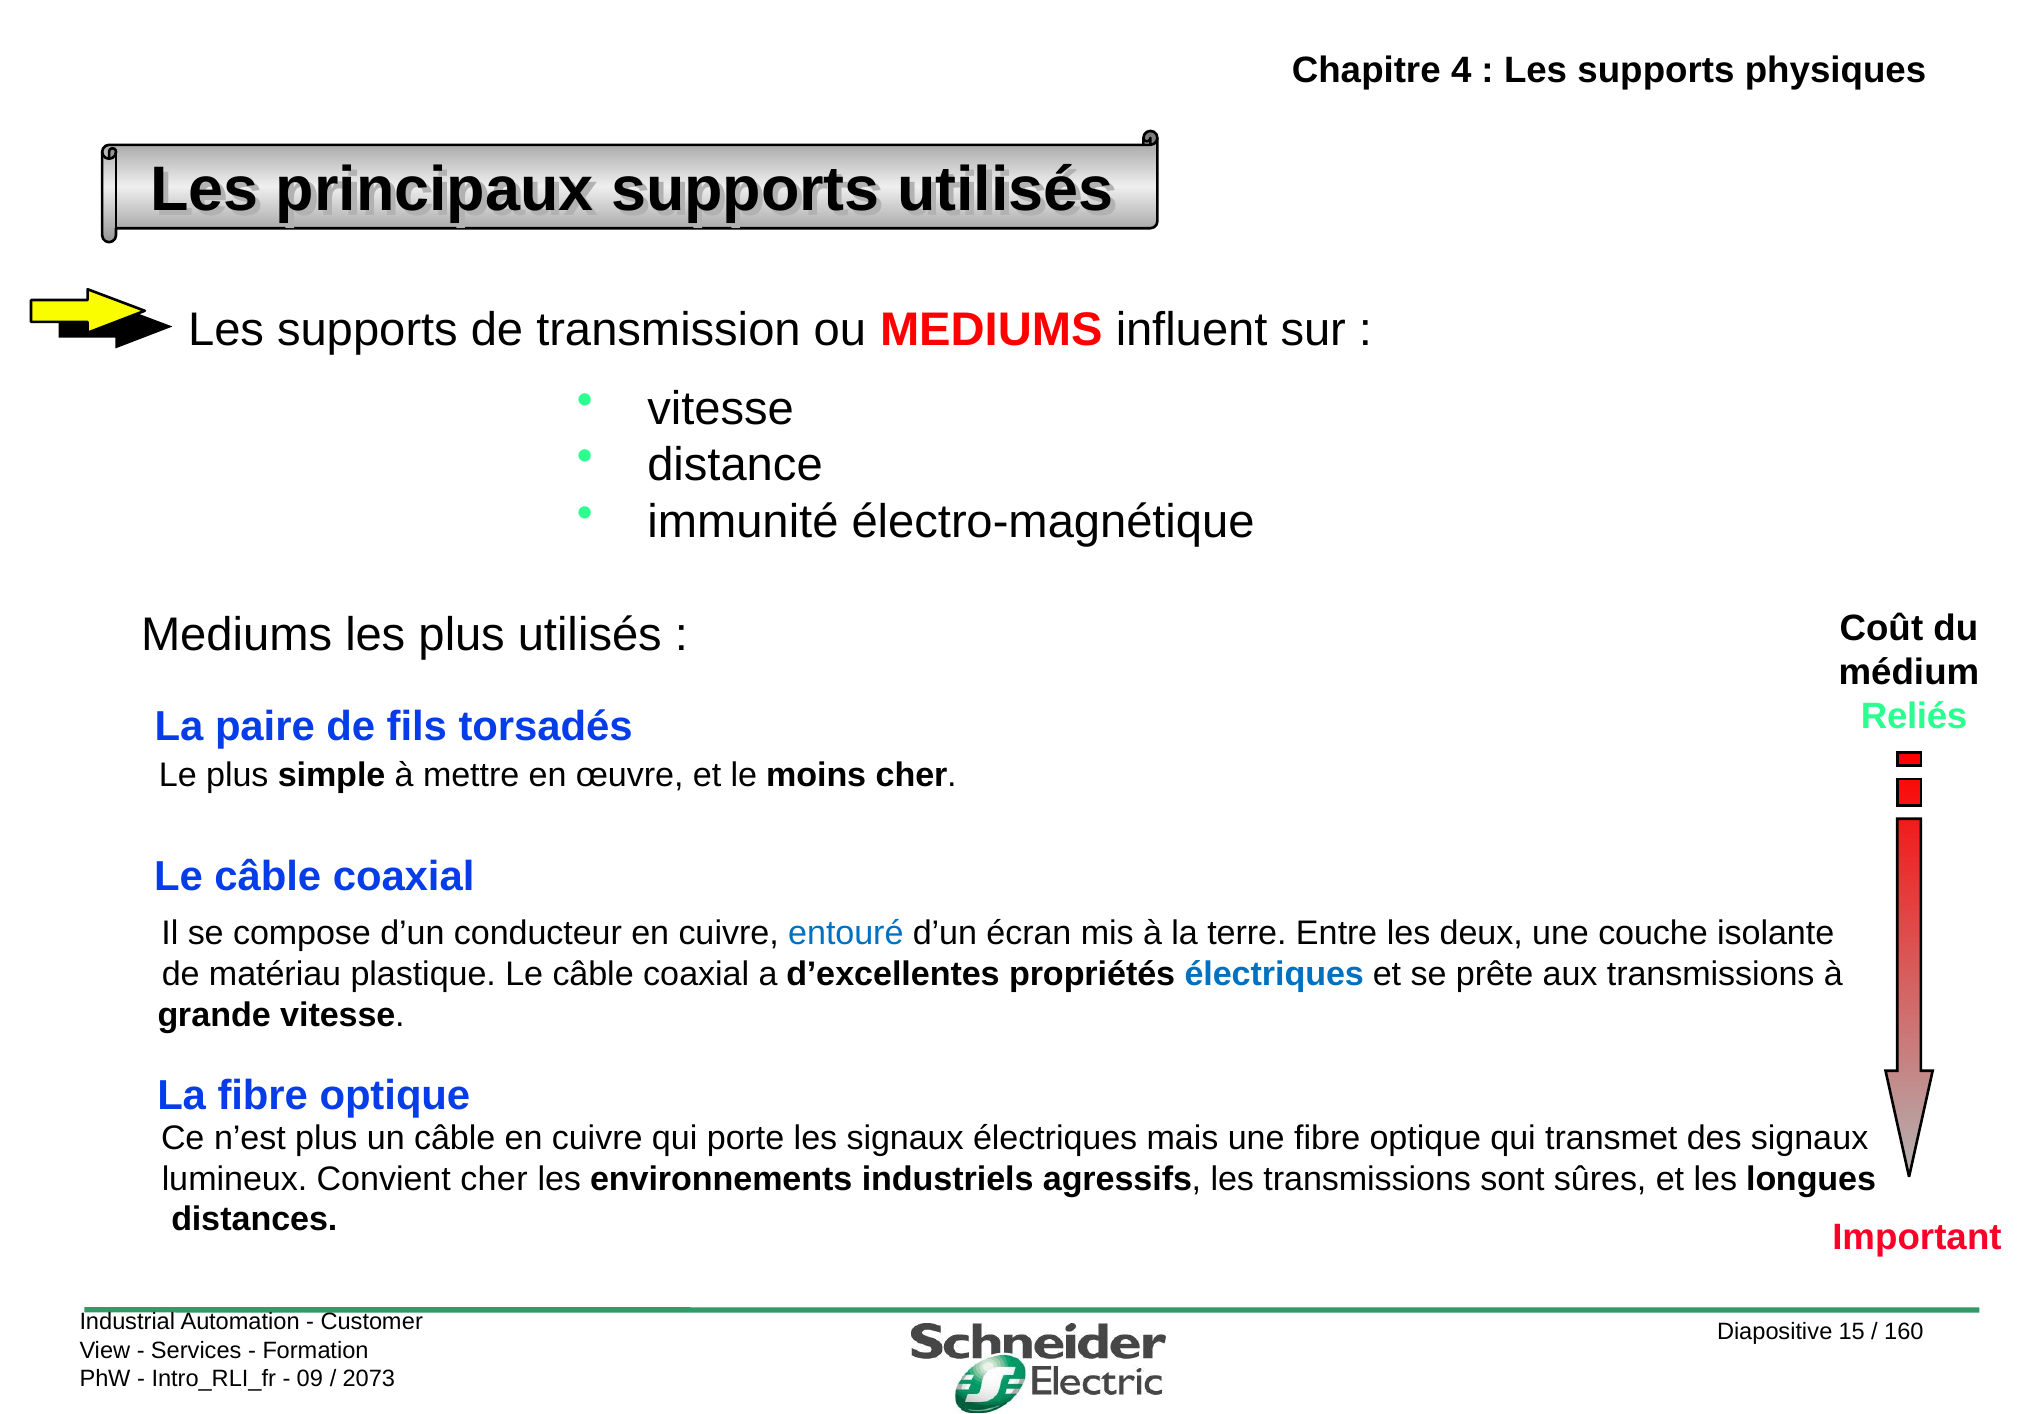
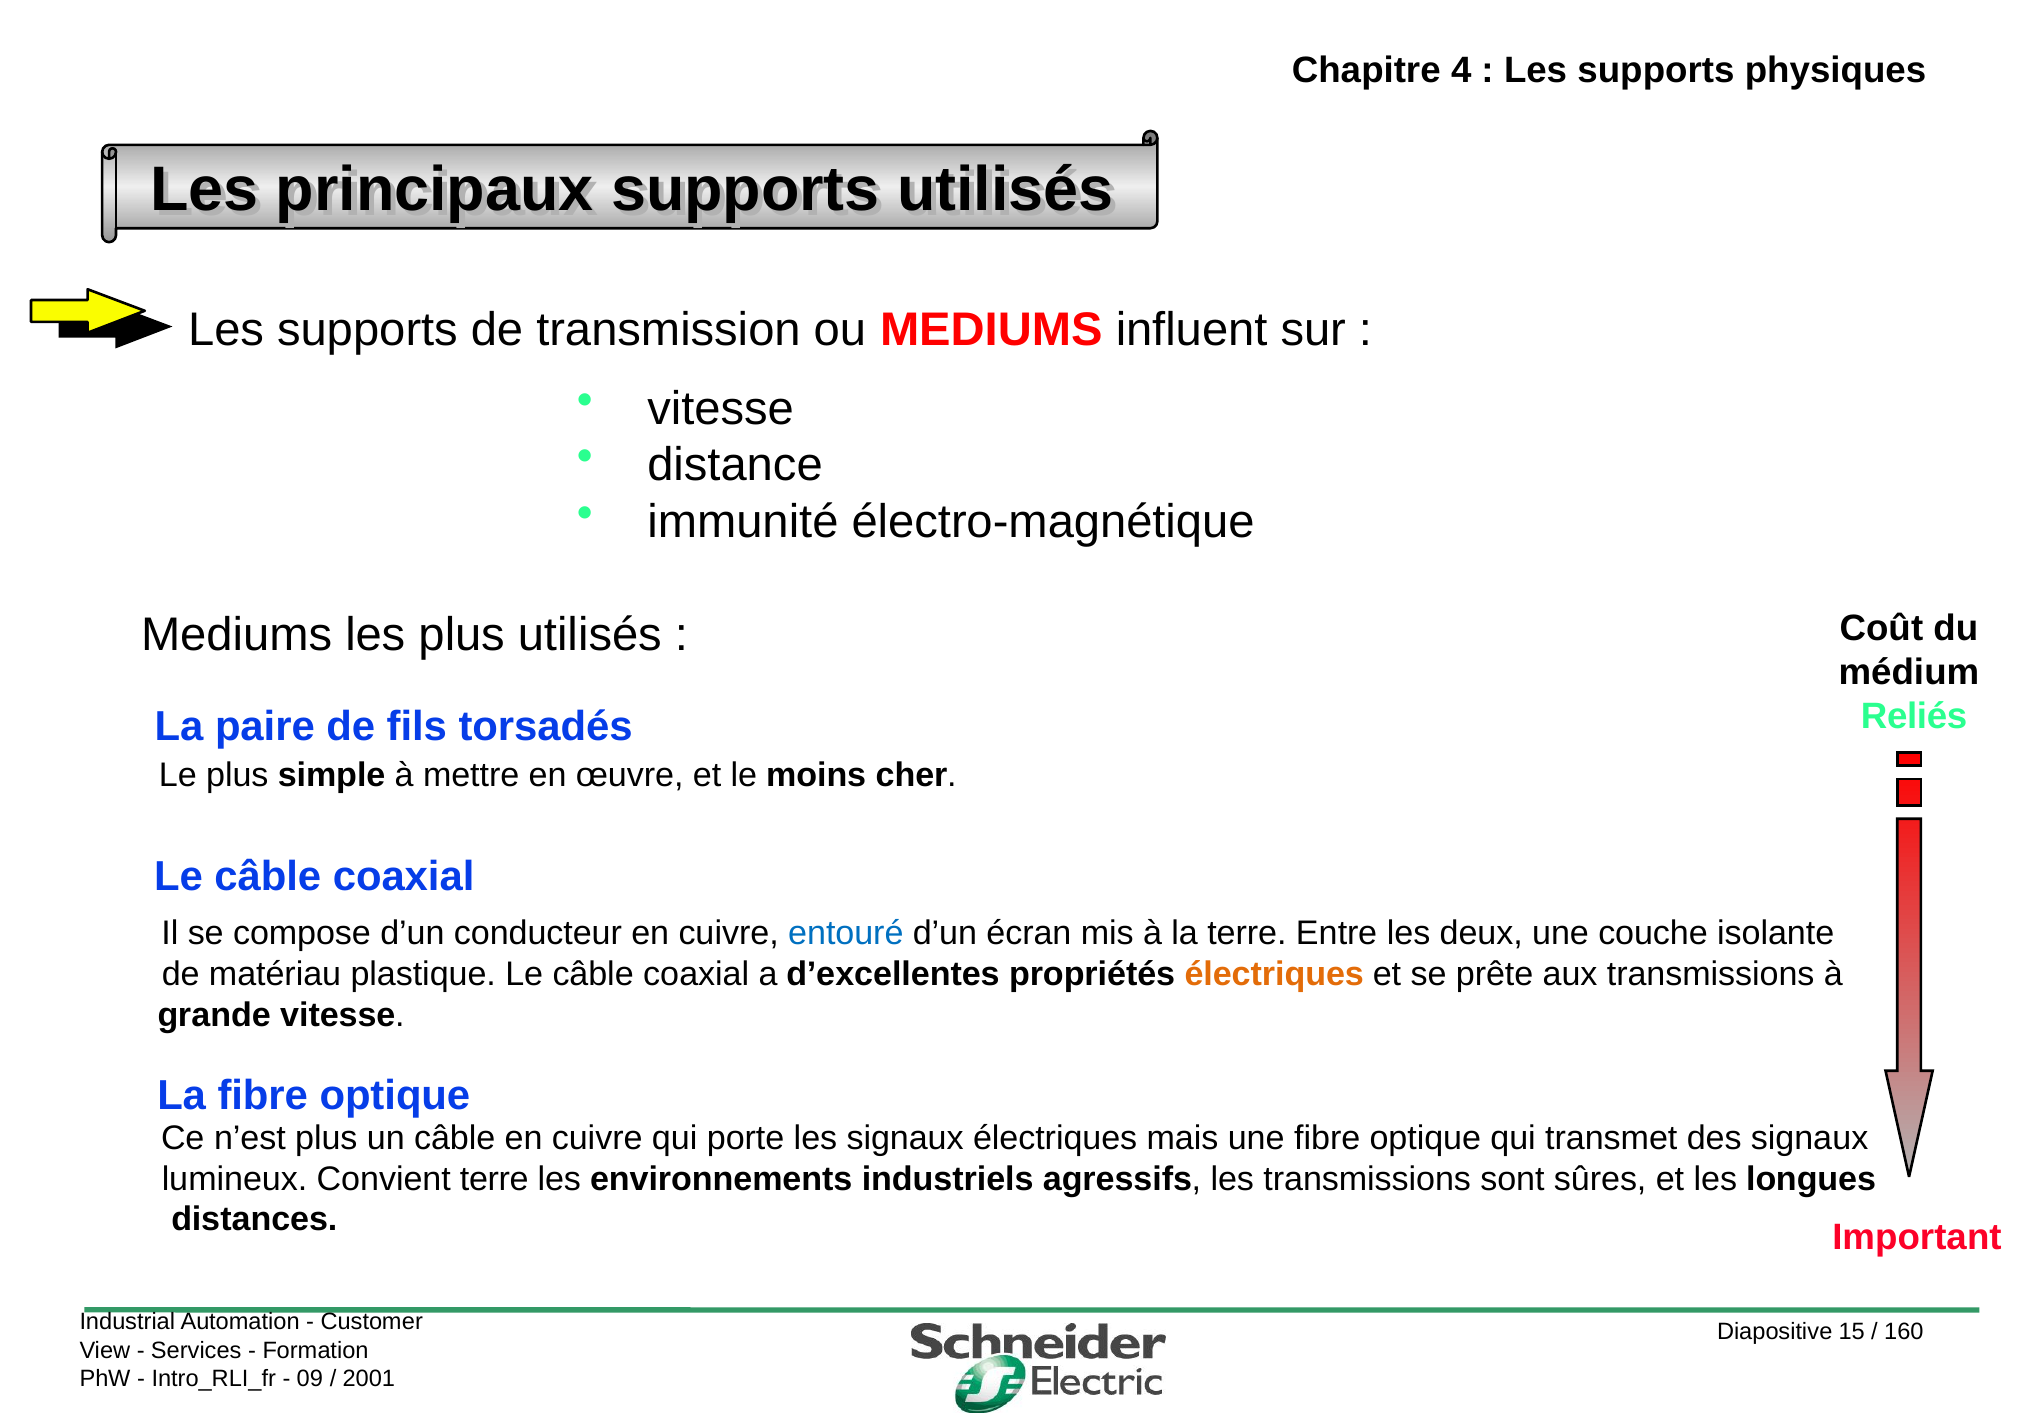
électriques at (1274, 975) colour: blue -> orange
Convient cher: cher -> terre
2073: 2073 -> 2001
